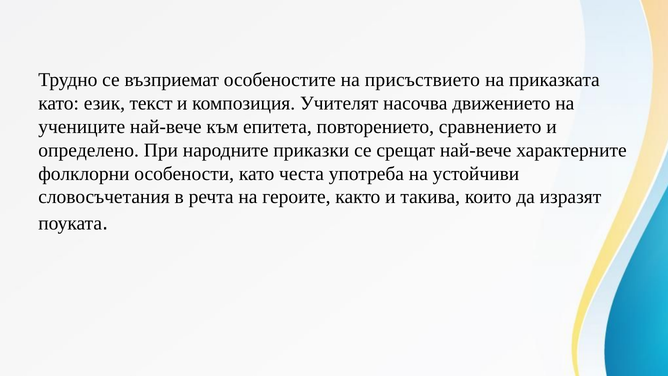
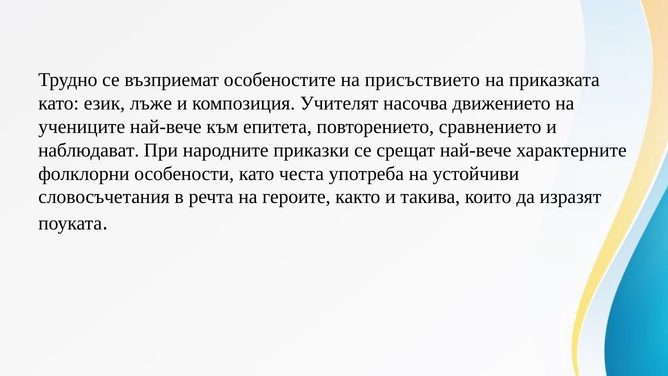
текст: текст -> лъже
определено: определено -> наблюдават
